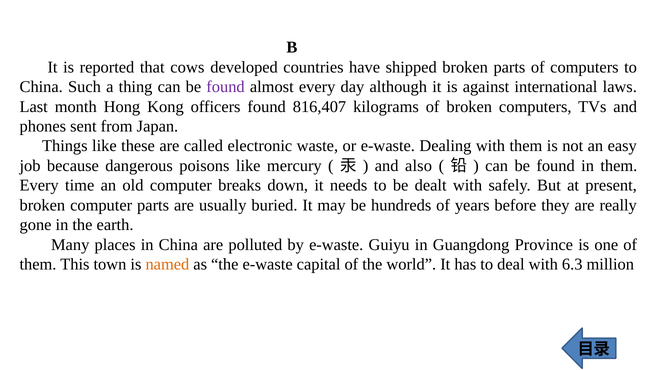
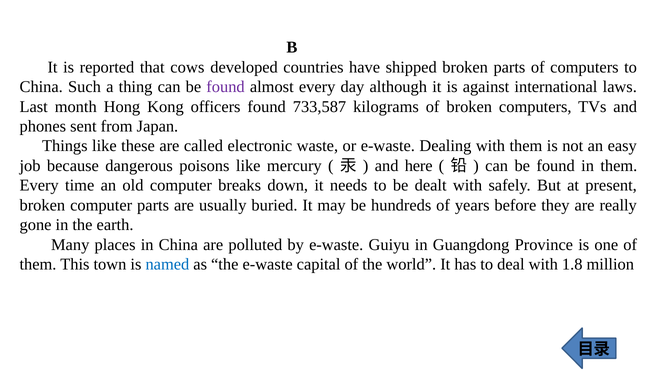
816,407: 816,407 -> 733,587
also: also -> here
named colour: orange -> blue
6.3: 6.3 -> 1.8
